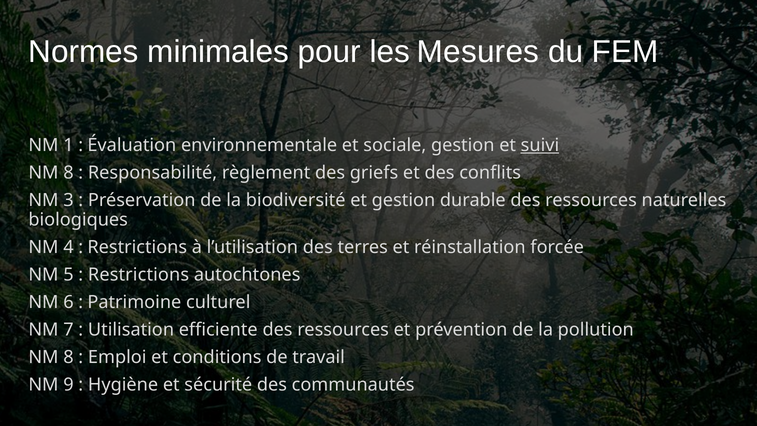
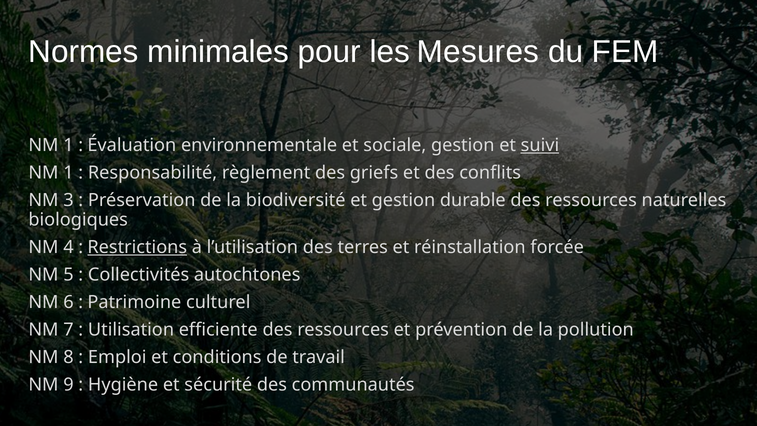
8 at (68, 173): 8 -> 1
Restrictions at (137, 247) underline: none -> present
Restrictions at (139, 275): Restrictions -> Collectivités
